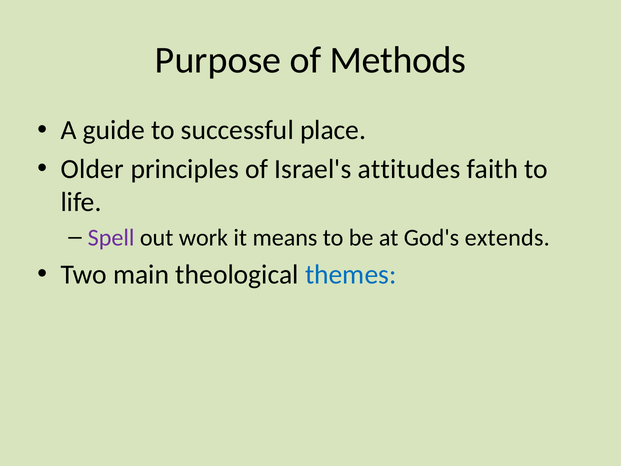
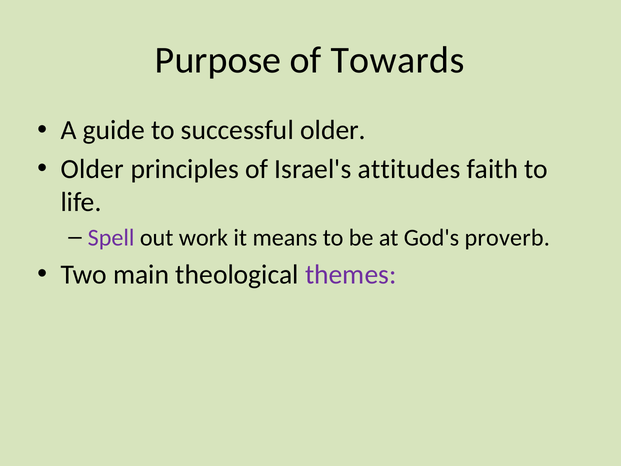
Methods: Methods -> Towards
successful place: place -> older
extends: extends -> proverb
themes colour: blue -> purple
